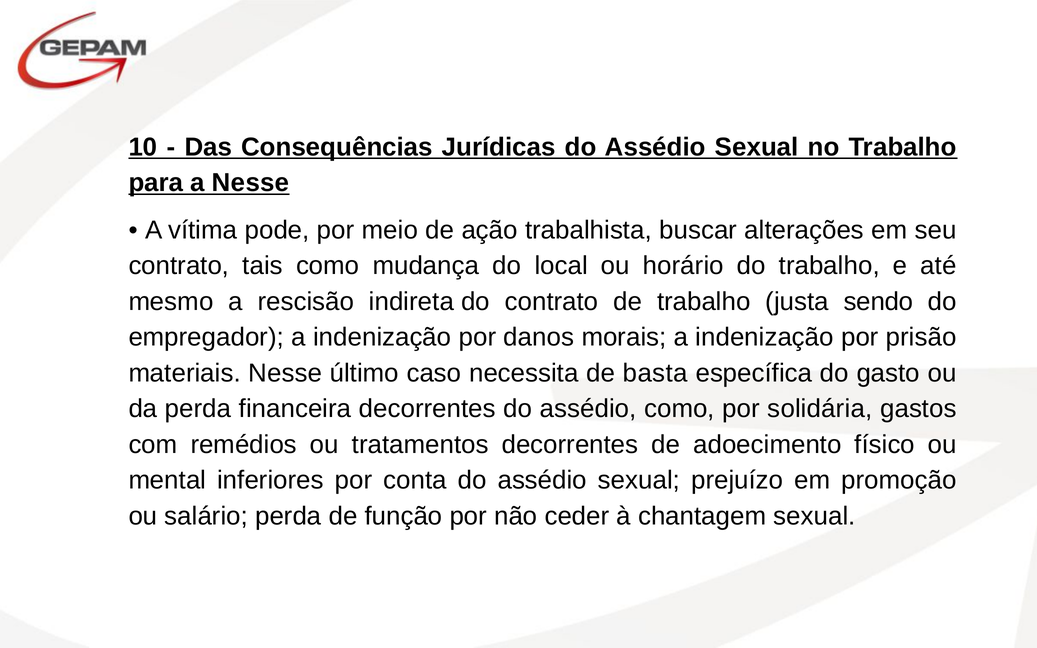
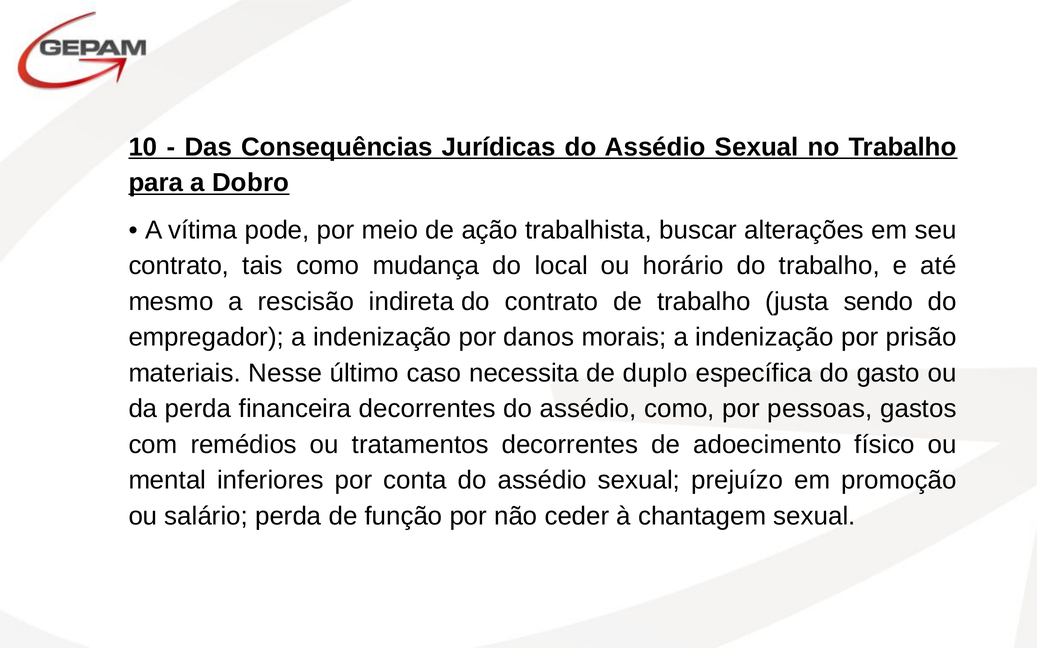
a Nesse: Nesse -> Dobro
basta: basta -> duplo
solidária: solidária -> pessoas
